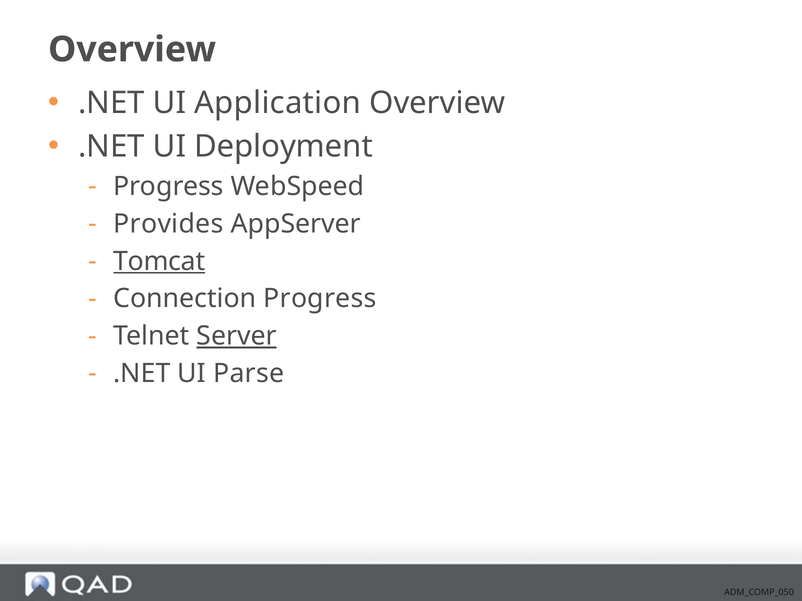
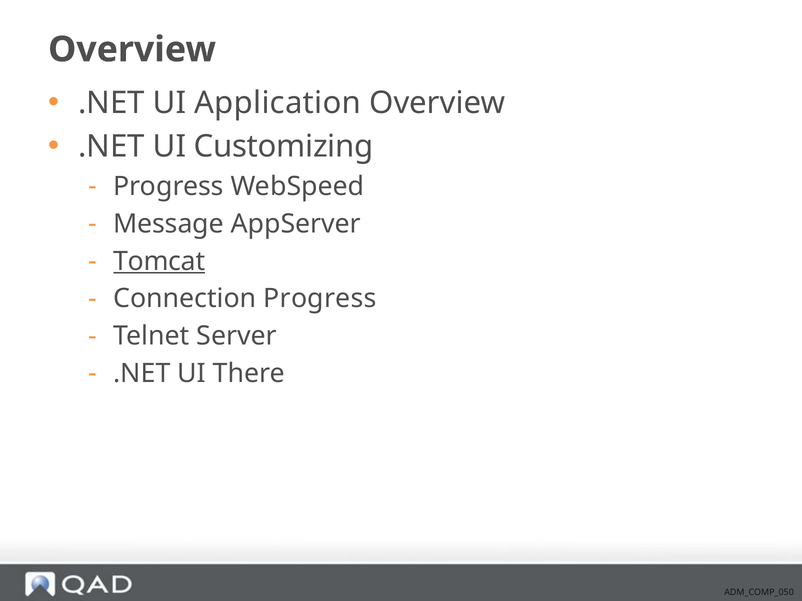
Deployment: Deployment -> Customizing
Provides: Provides -> Message
Server underline: present -> none
Parse: Parse -> There
